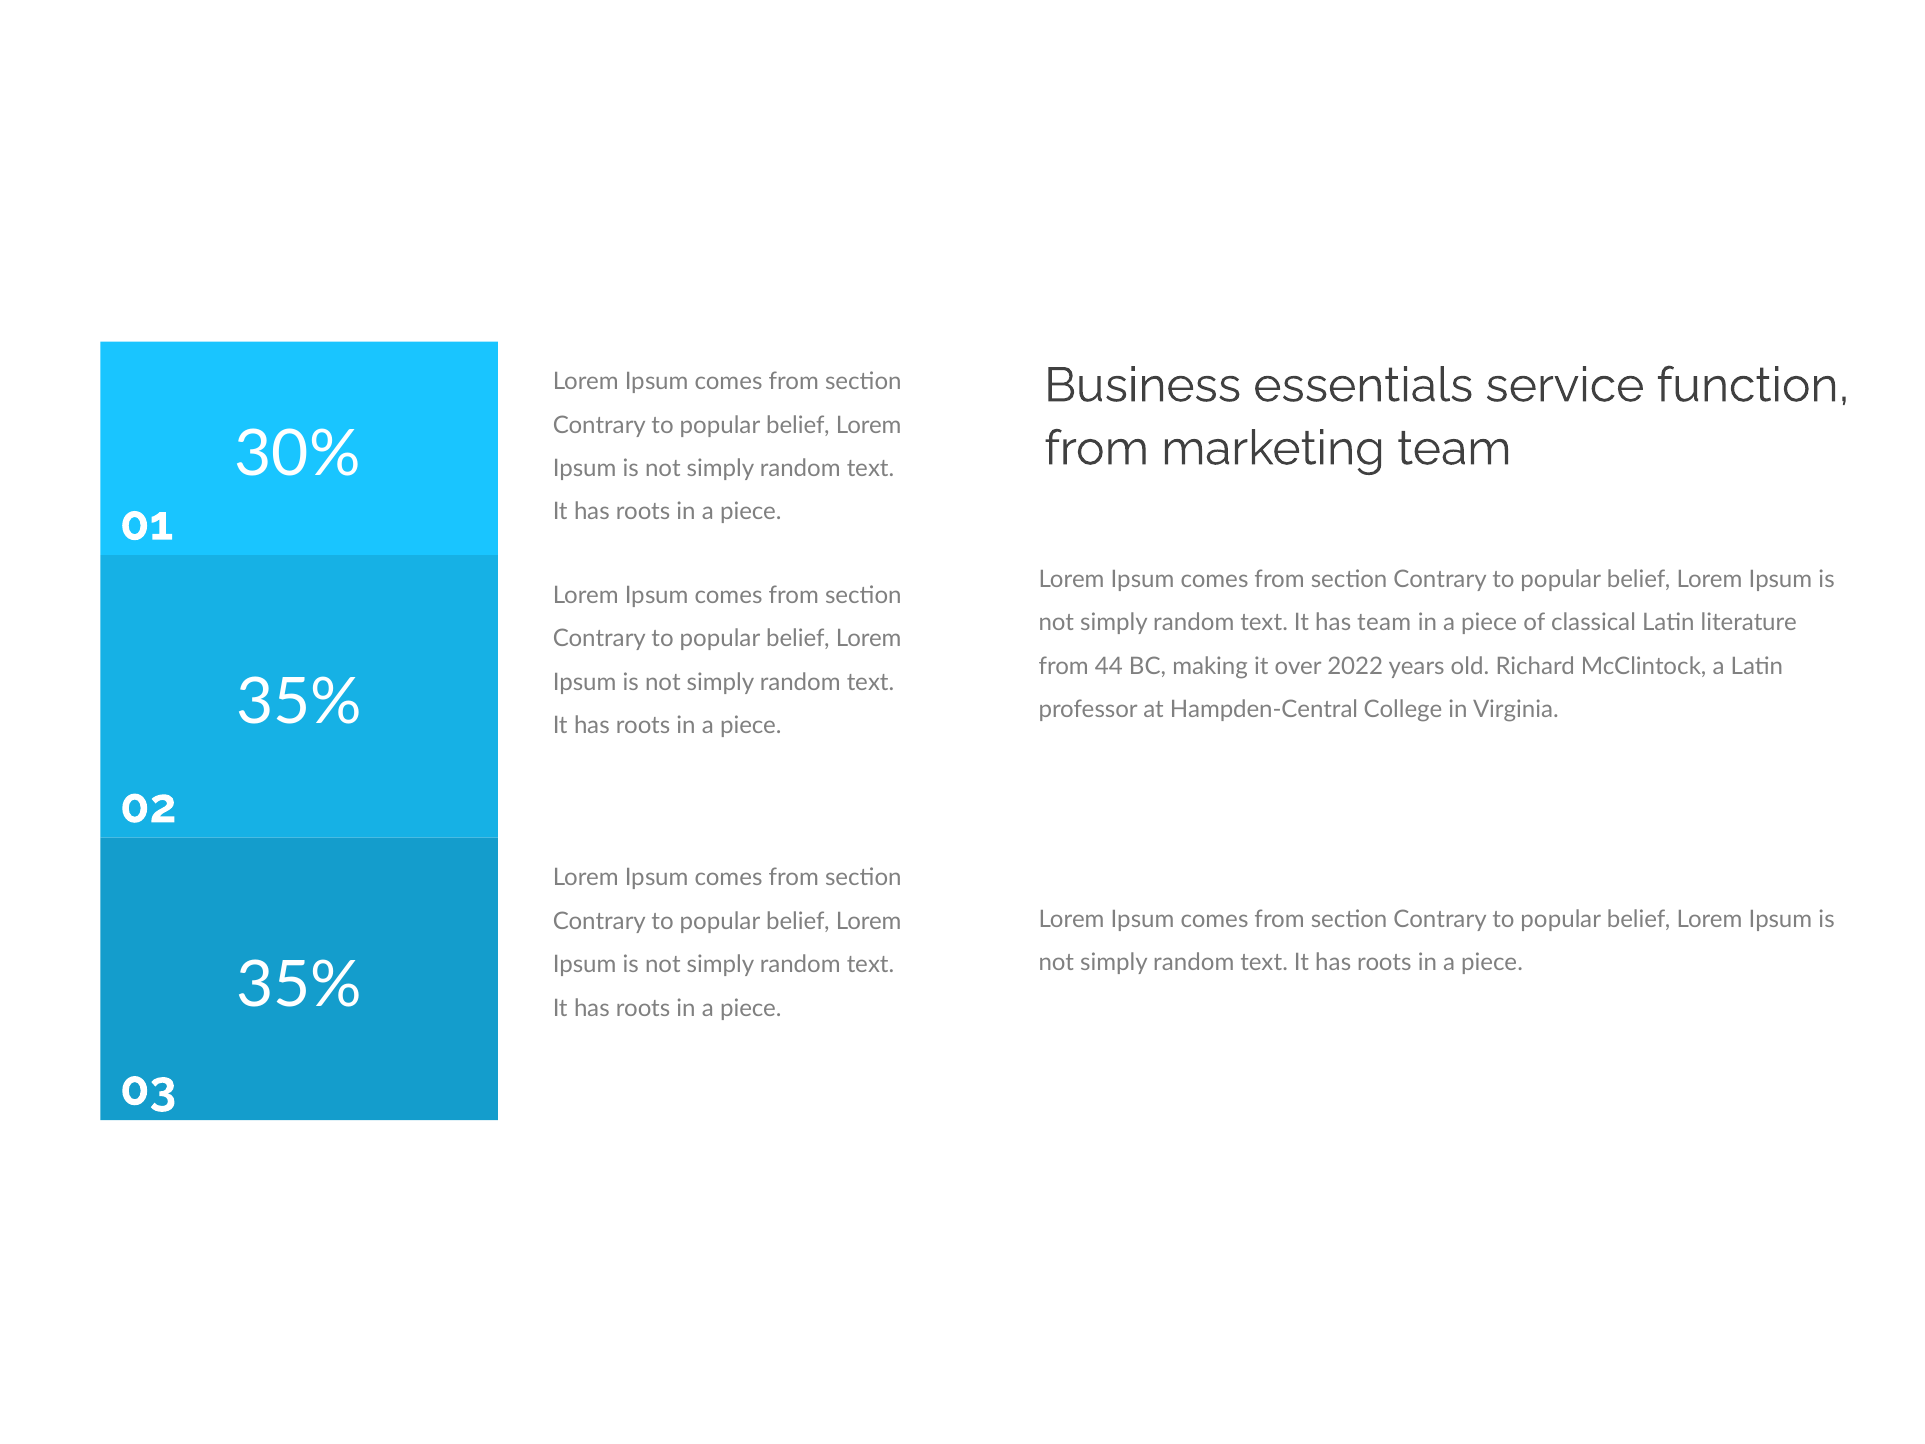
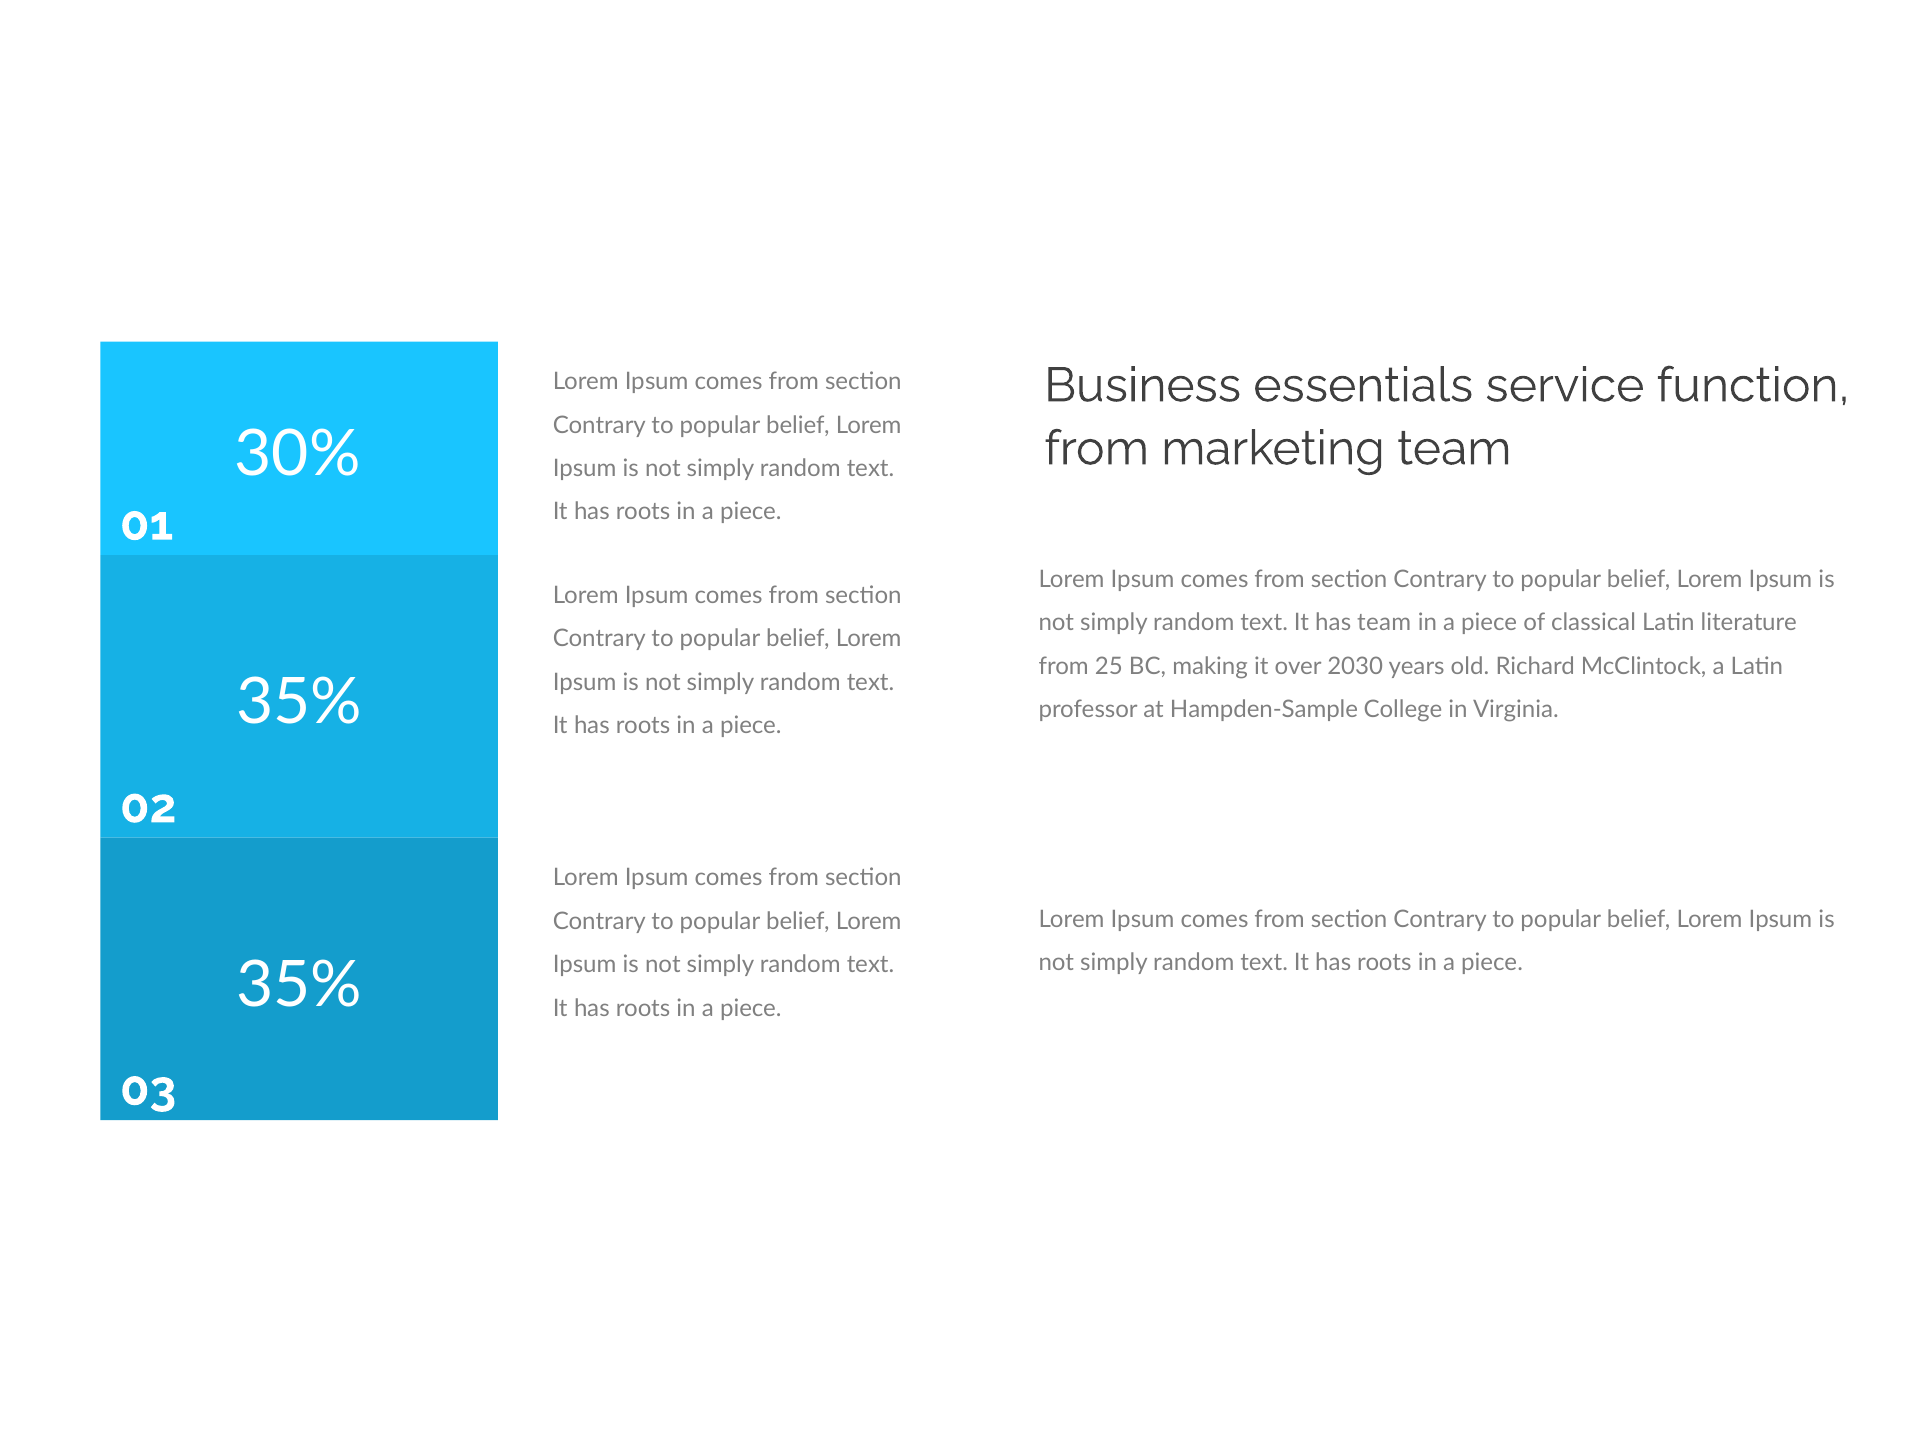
44: 44 -> 25
2022: 2022 -> 2030
Hampden-Central: Hampden-Central -> Hampden-Sample
